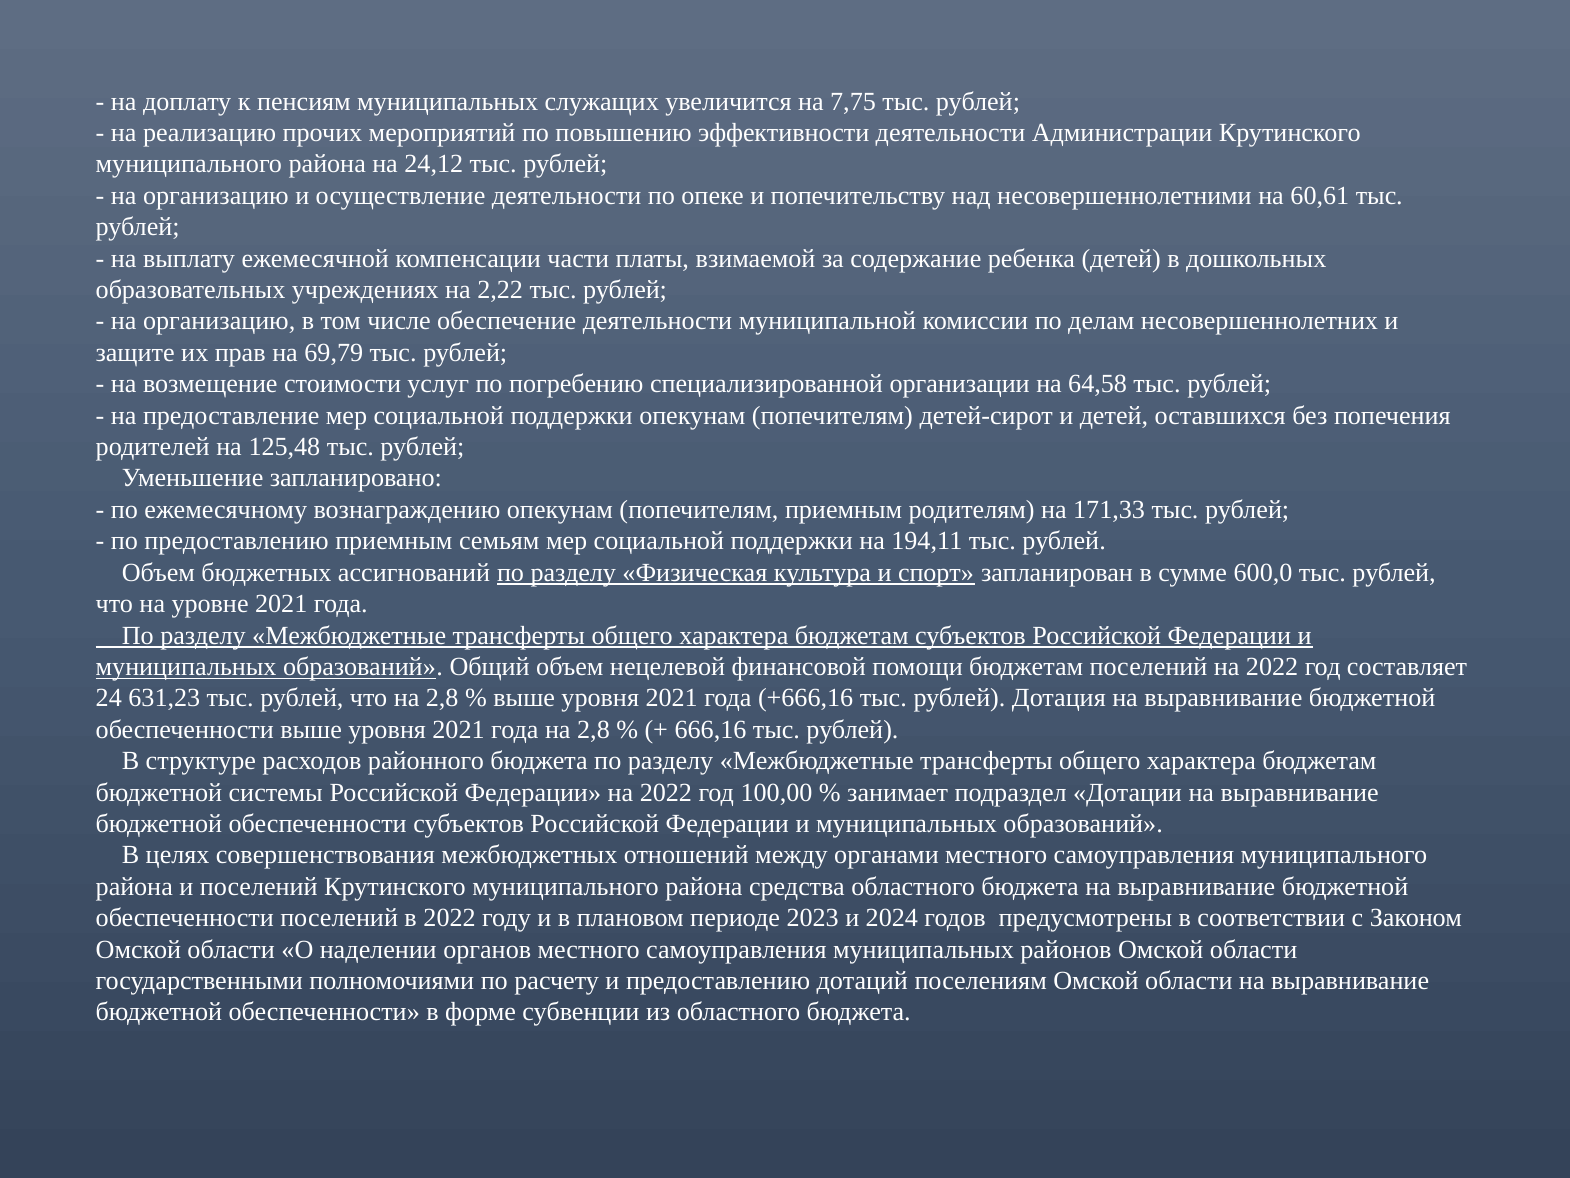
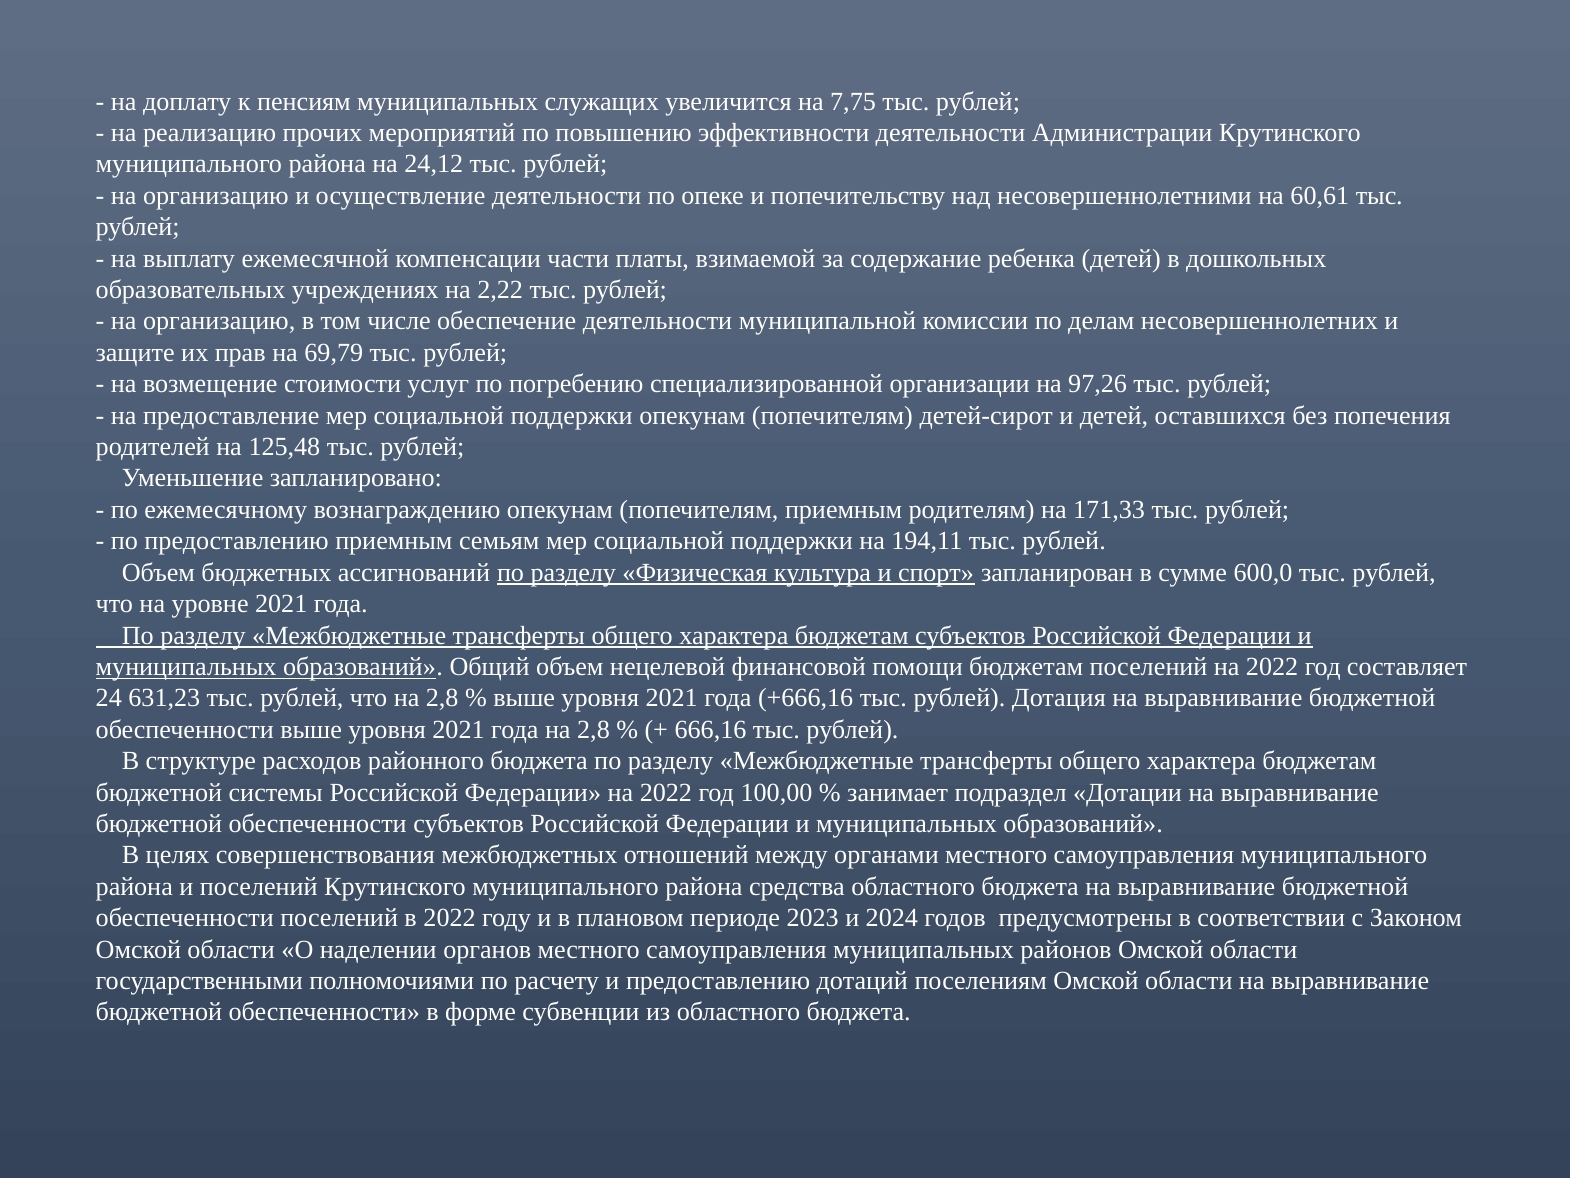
64,58: 64,58 -> 97,26
